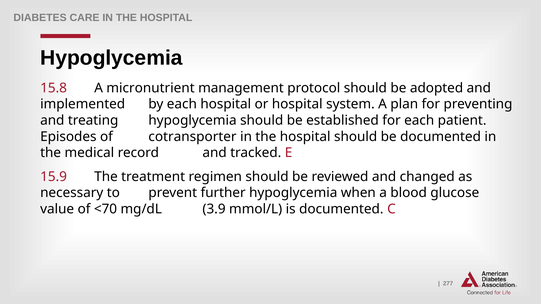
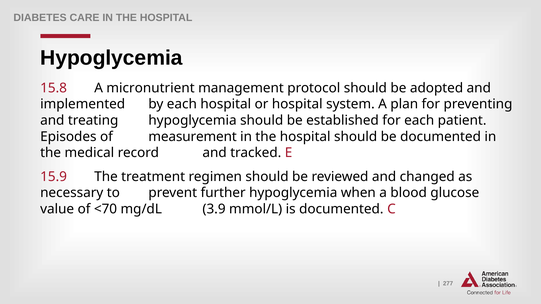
cotransporter: cotransporter -> measurement
